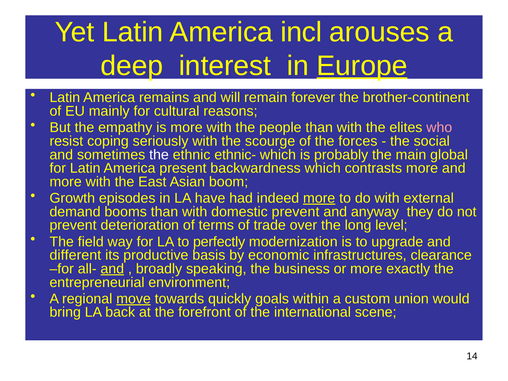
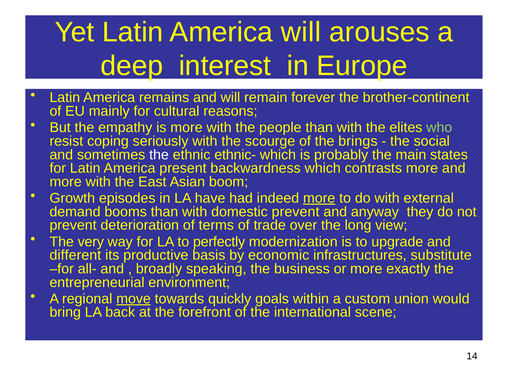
America incl: incl -> will
Europe underline: present -> none
who colour: pink -> light green
forces: forces -> brings
global: global -> states
level: level -> view
field: field -> very
clearance: clearance -> substitute
and at (112, 269) underline: present -> none
